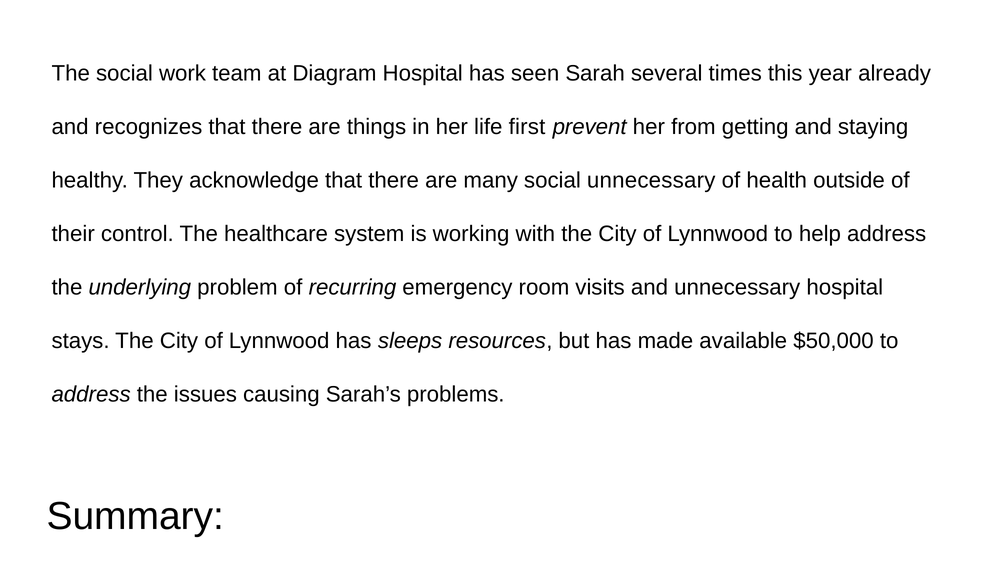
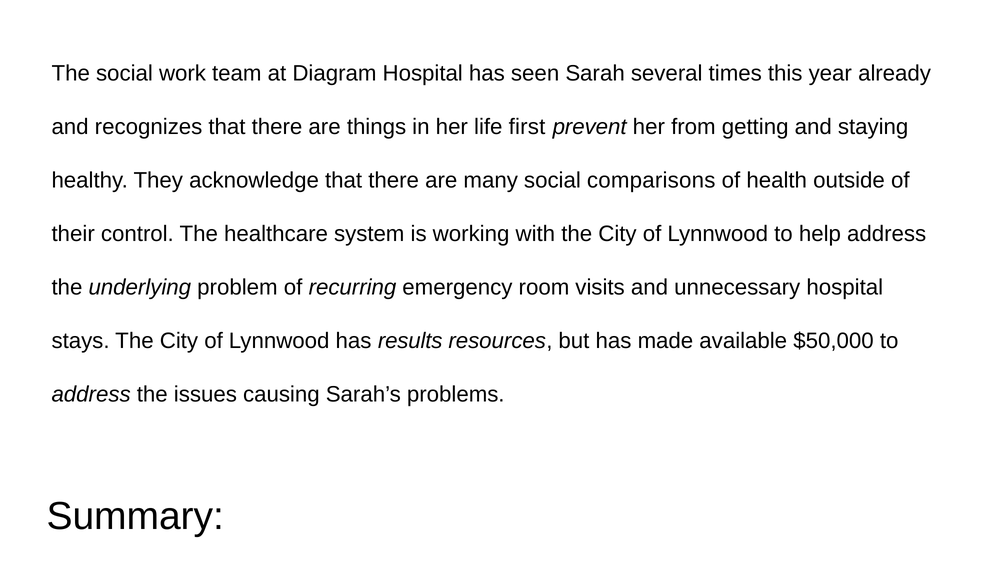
social unnecessary: unnecessary -> comparisons
sleeps: sleeps -> results
